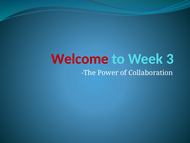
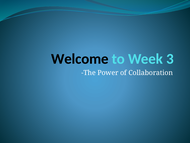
Welcome colour: red -> black
